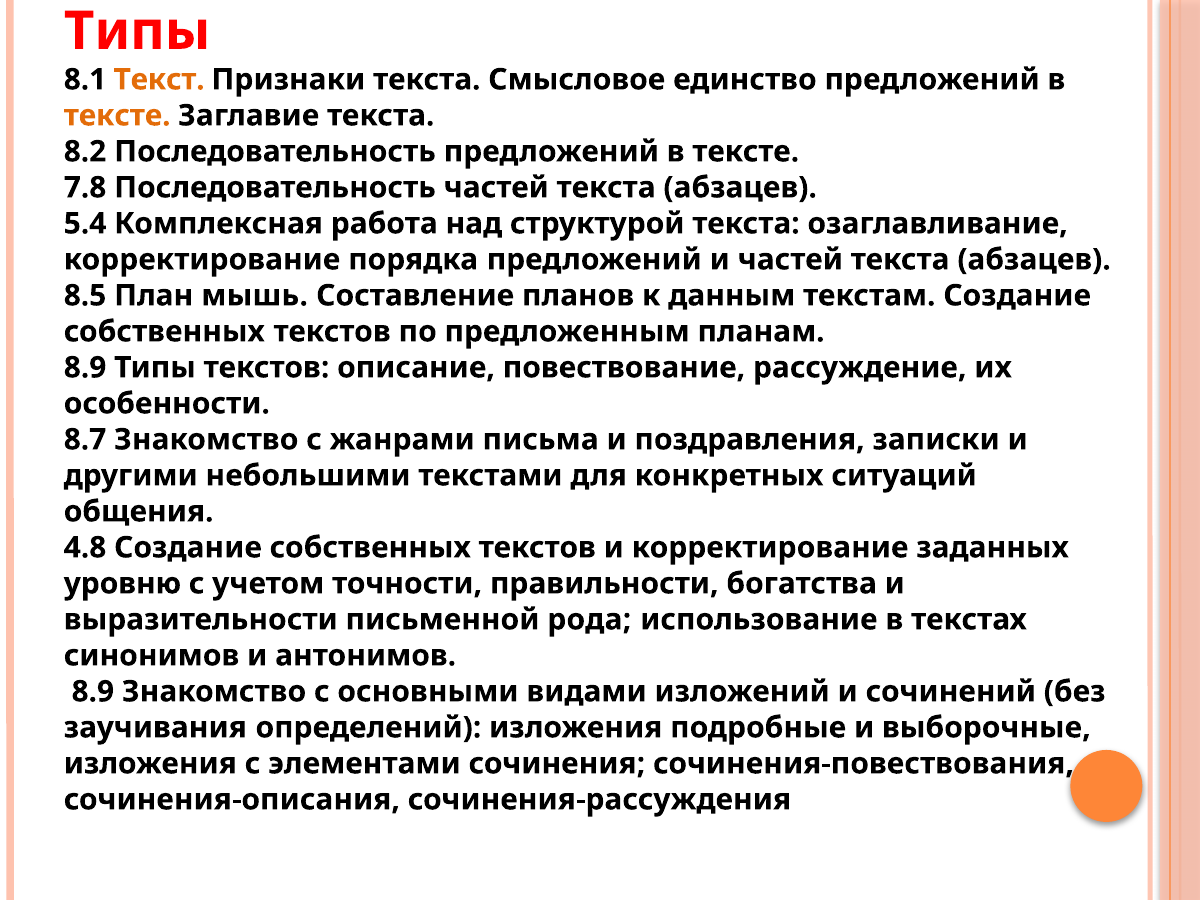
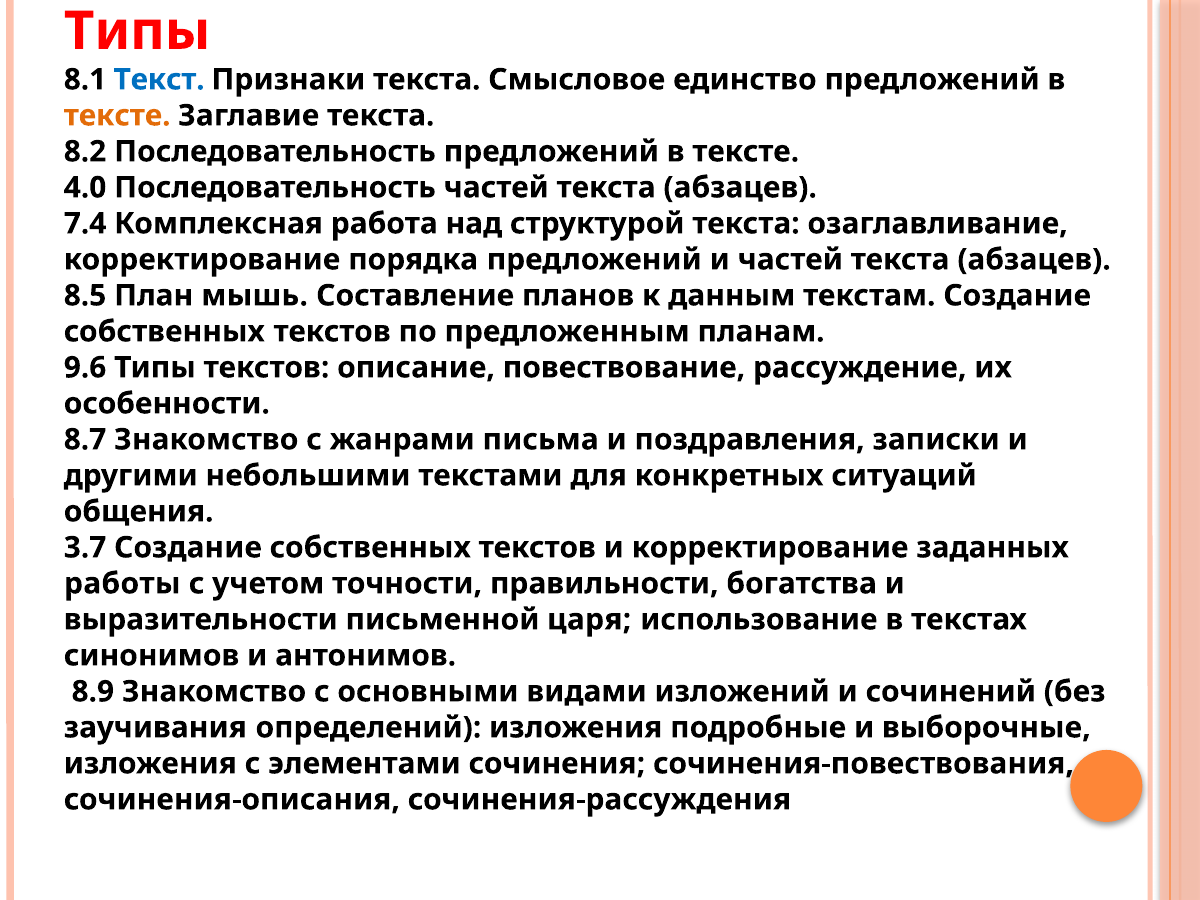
Текст colour: orange -> blue
7.8: 7.8 -> 4.0
5.4: 5.4 -> 7.4
8.9 at (85, 368): 8.9 -> 9.6
4.8: 4.8 -> 3.7
уровню: уровню -> работы
рода: рода -> царя
